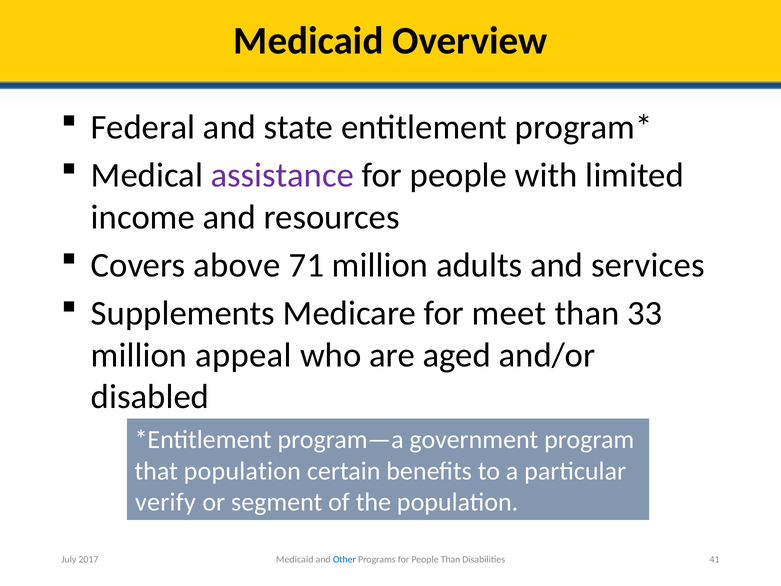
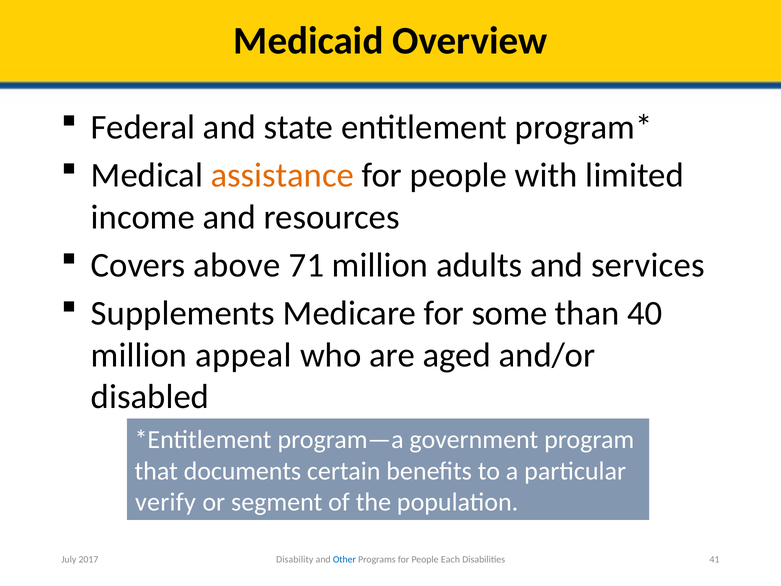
assistance colour: purple -> orange
meet: meet -> some
33: 33 -> 40
that population: population -> documents
Medicaid at (295, 559): Medicaid -> Disability
People Than: Than -> Each
